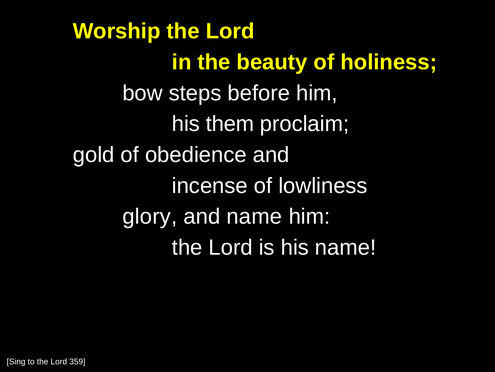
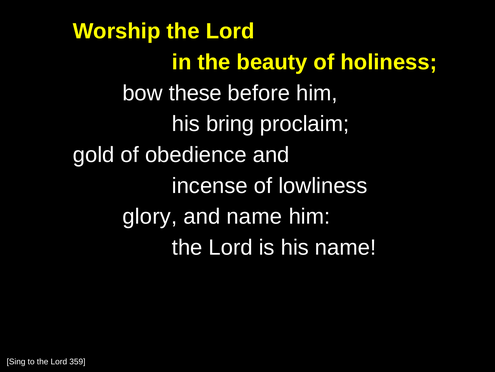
steps: steps -> these
them: them -> bring
